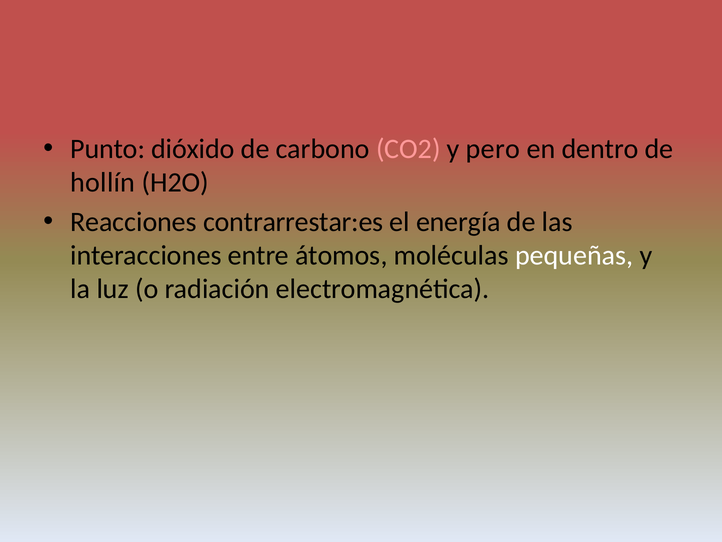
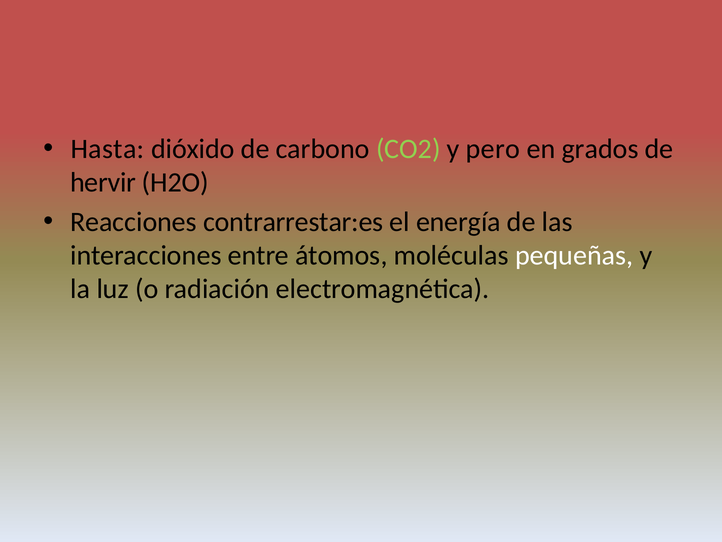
Punto: Punto -> Hasta
CO2 colour: pink -> light green
dentro: dentro -> grados
hollín: hollín -> hervir
